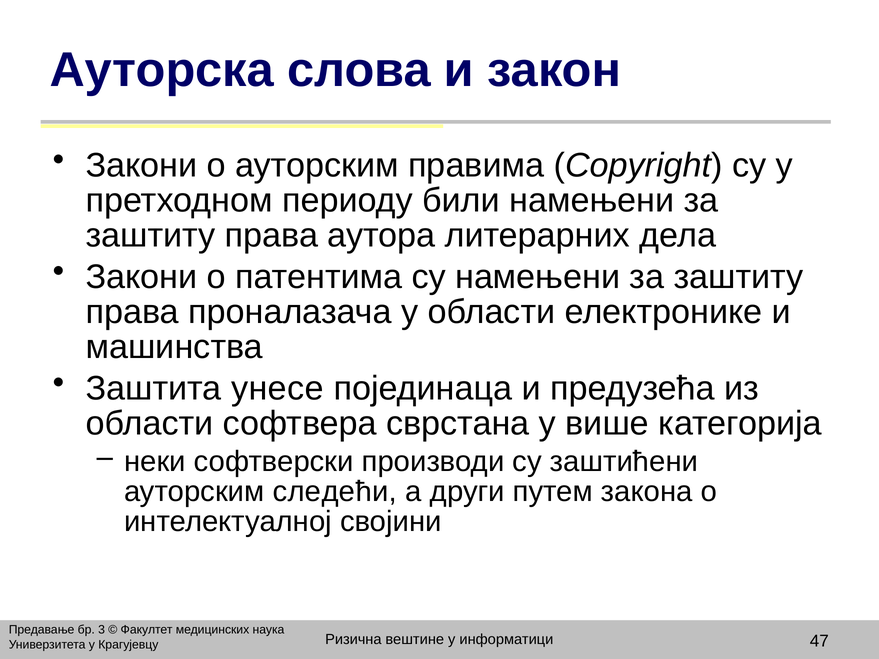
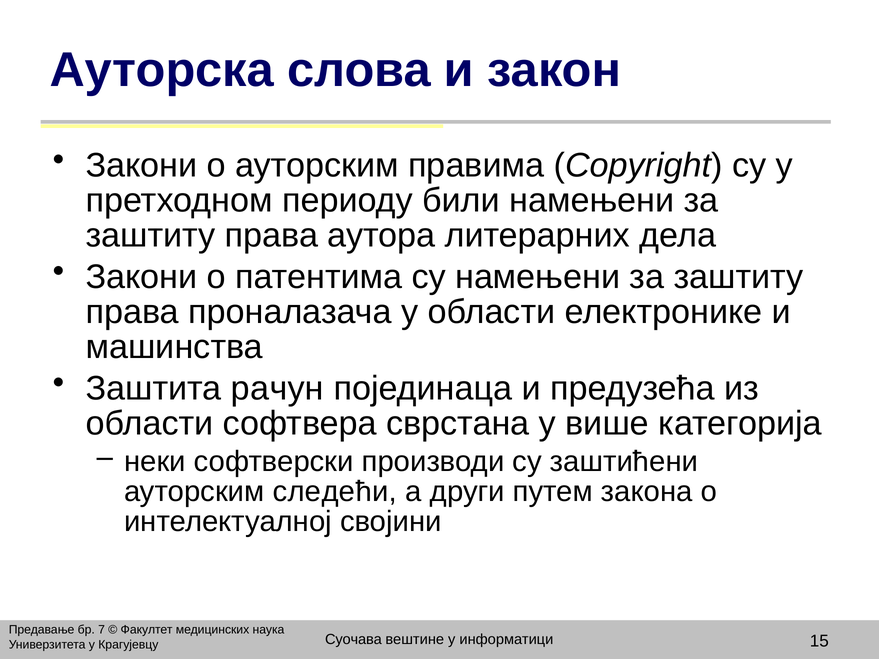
унесе: унесе -> рачун
3: 3 -> 7
Ризична: Ризична -> Суочава
47: 47 -> 15
